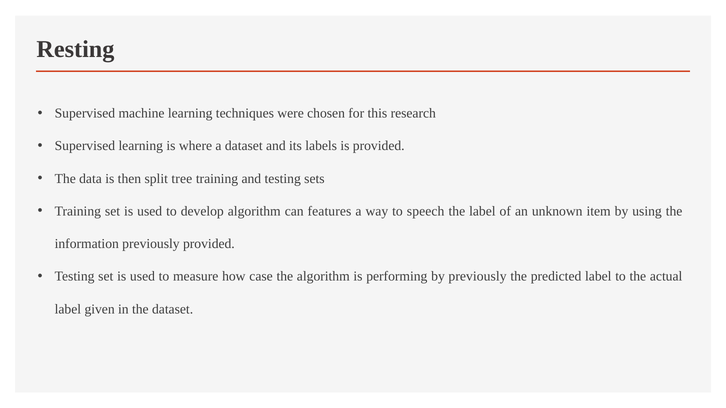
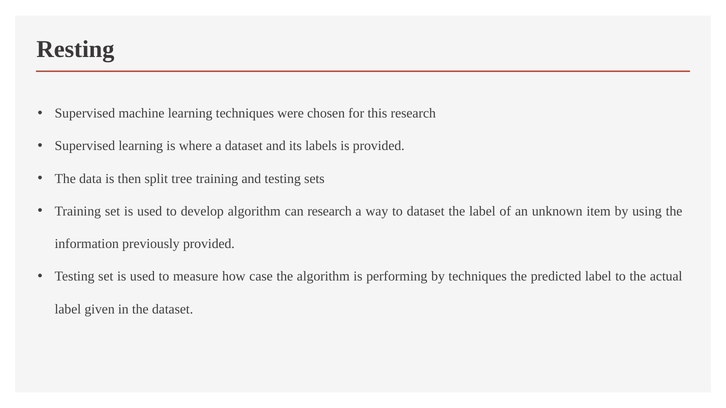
can features: features -> research
to speech: speech -> dataset
by previously: previously -> techniques
